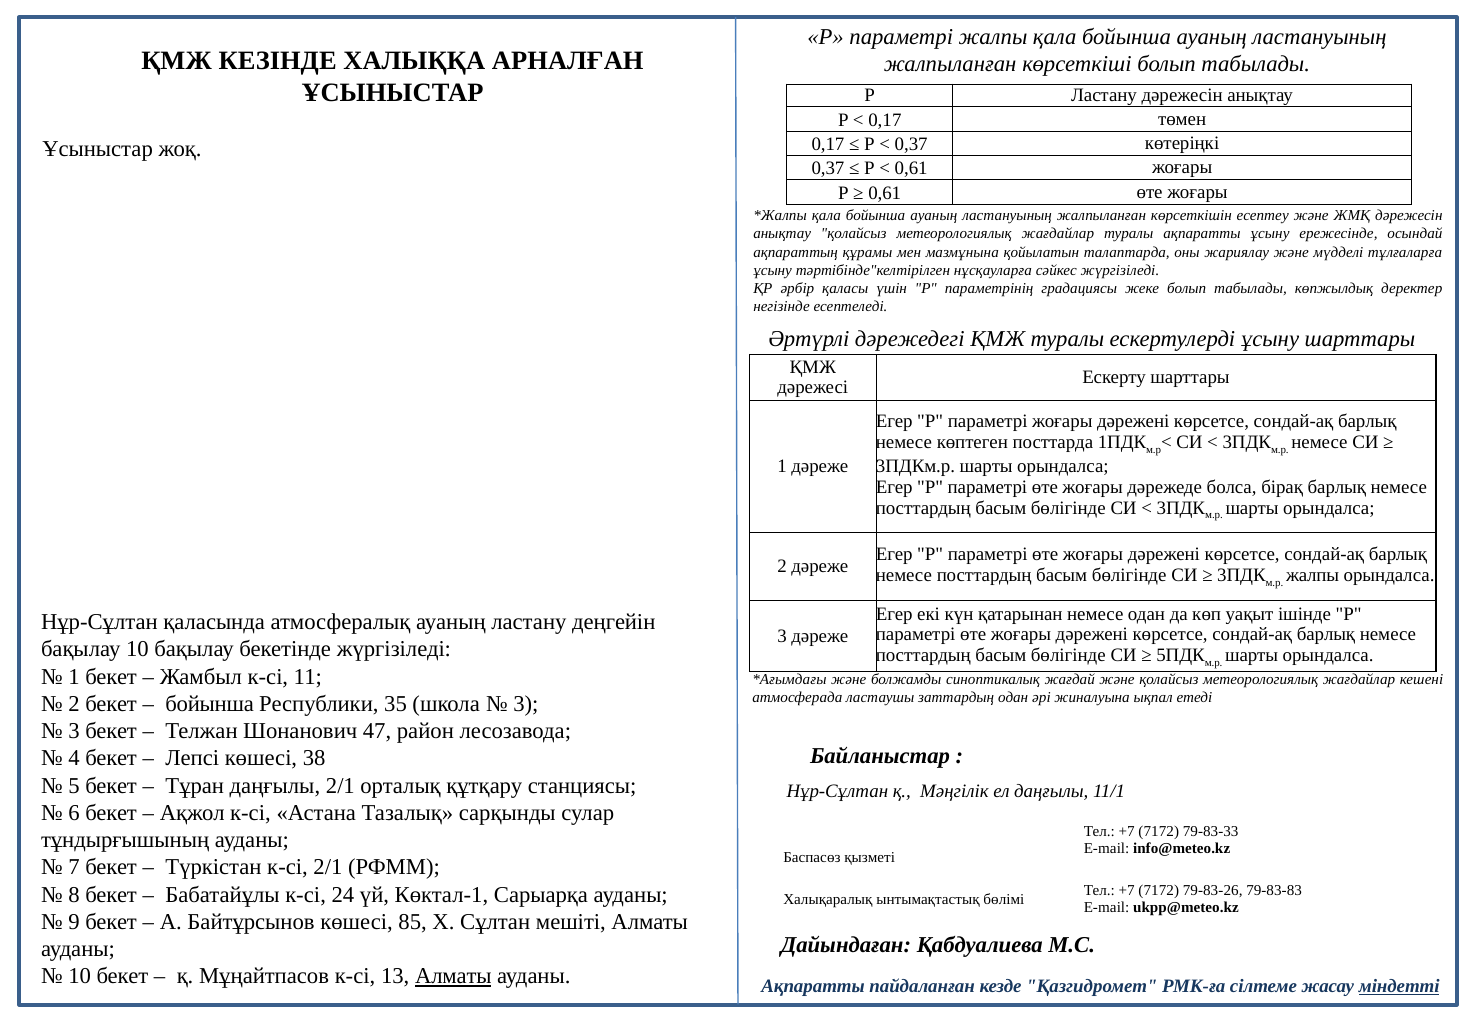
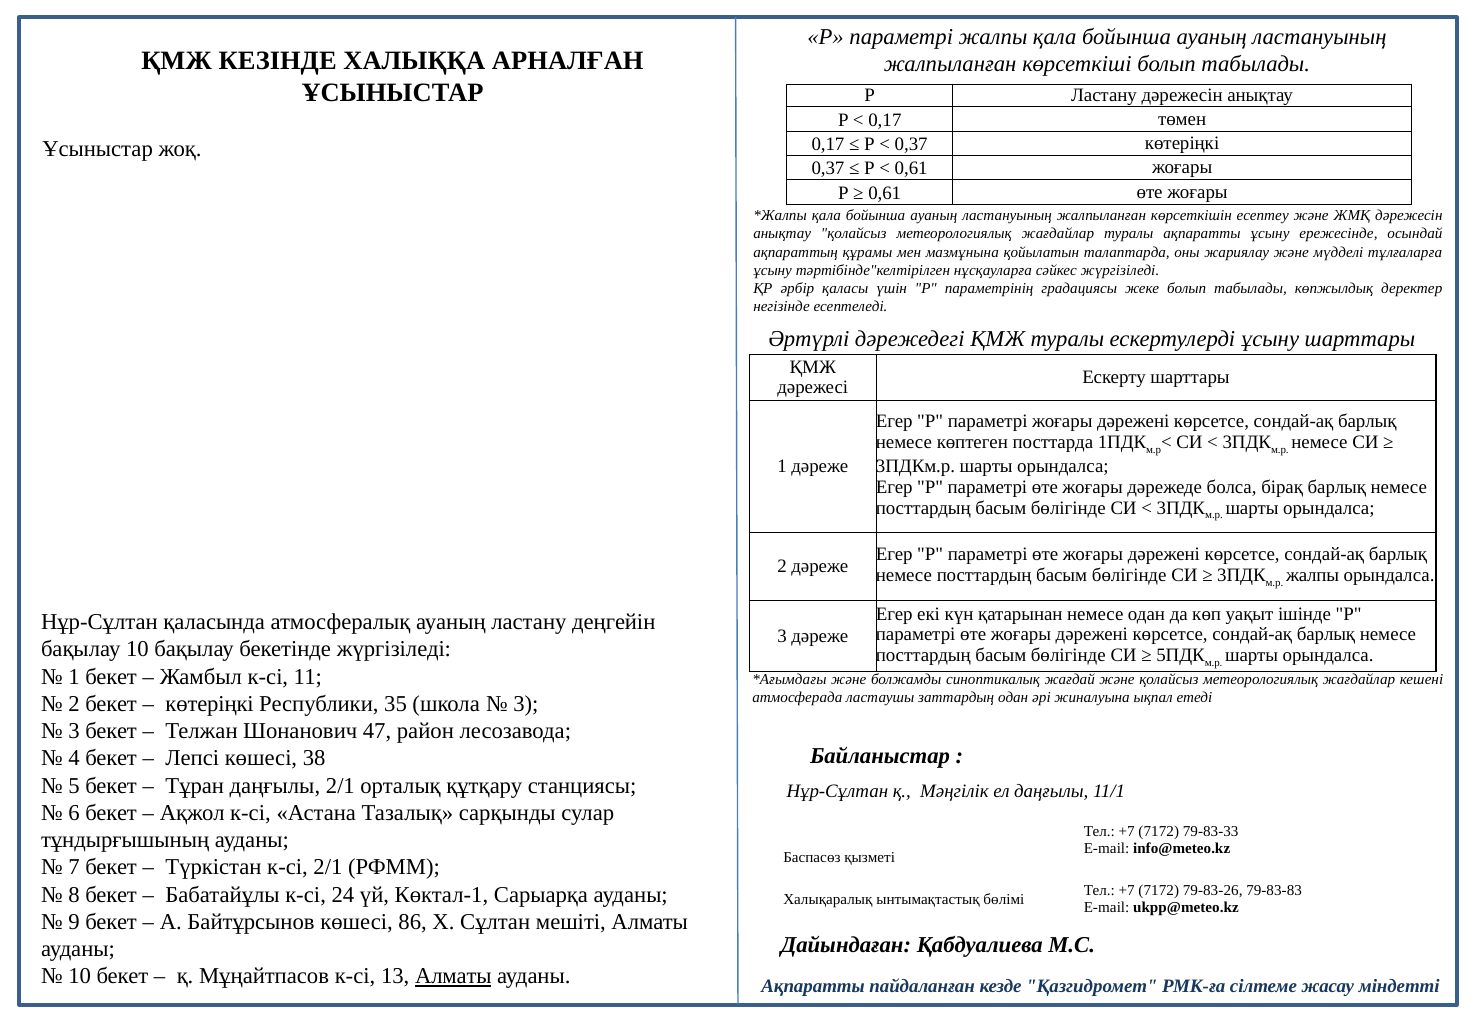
бойынша at (210, 704): бойынша -> көтеріңкі
85: 85 -> 86
міндетті underline: present -> none
